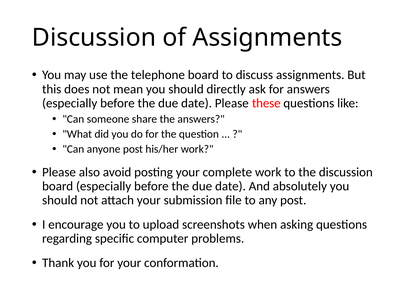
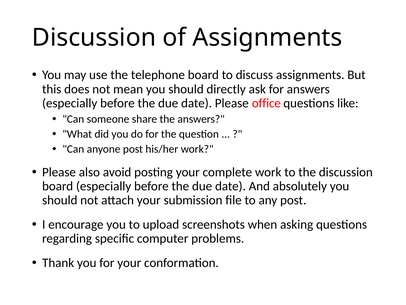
these: these -> office
